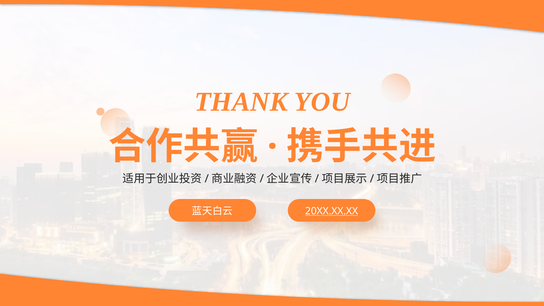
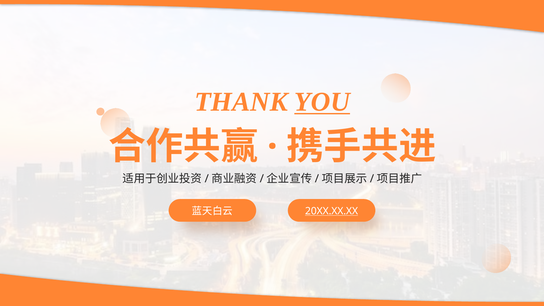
YOU underline: none -> present
